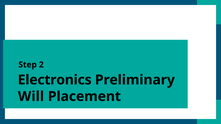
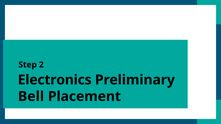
Will: Will -> Bell
